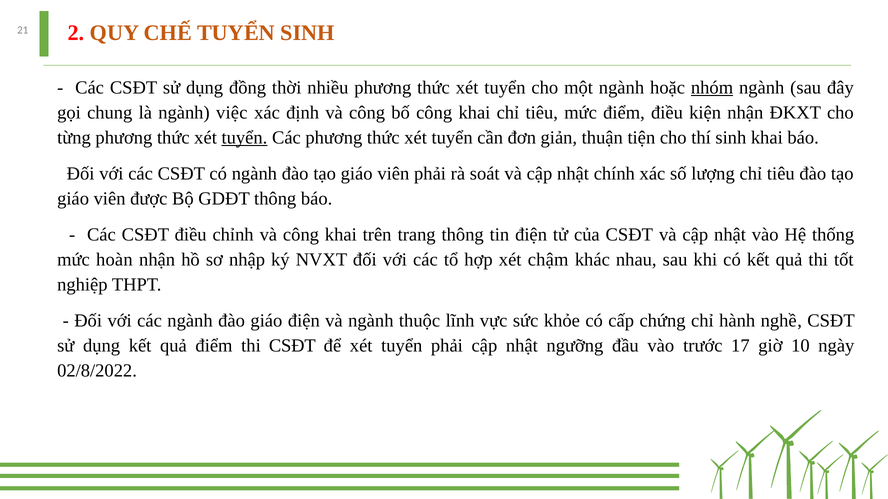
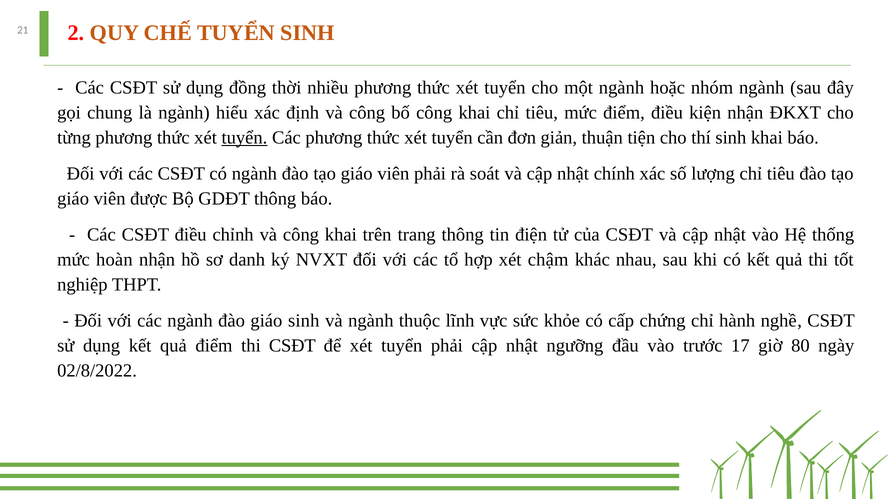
nhóm underline: present -> none
việc: việc -> hiểu
nhập: nhập -> danh
giáo điện: điện -> sinh
10: 10 -> 80
